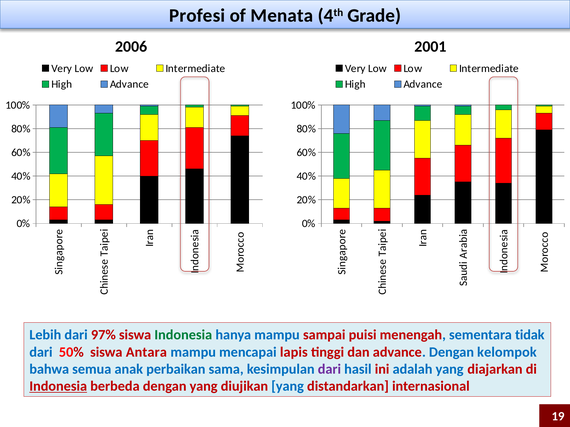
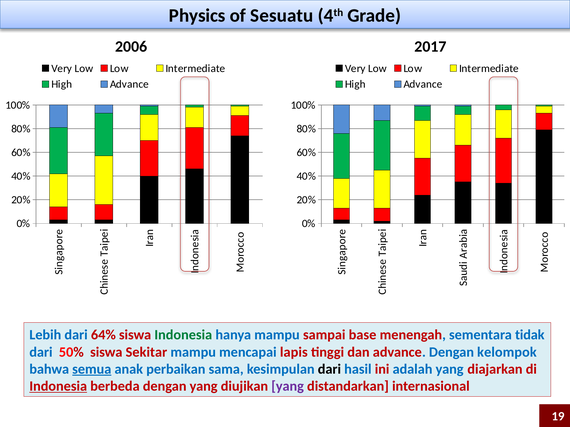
Profesi: Profesi -> Physics
Menata: Menata -> Sesuatu
2001: 2001 -> 2017
97%: 97% -> 64%
puisi: puisi -> base
Antara: Antara -> Sekitar
semua underline: none -> present
dari at (329, 370) colour: purple -> black
yang at (288, 387) colour: blue -> purple
